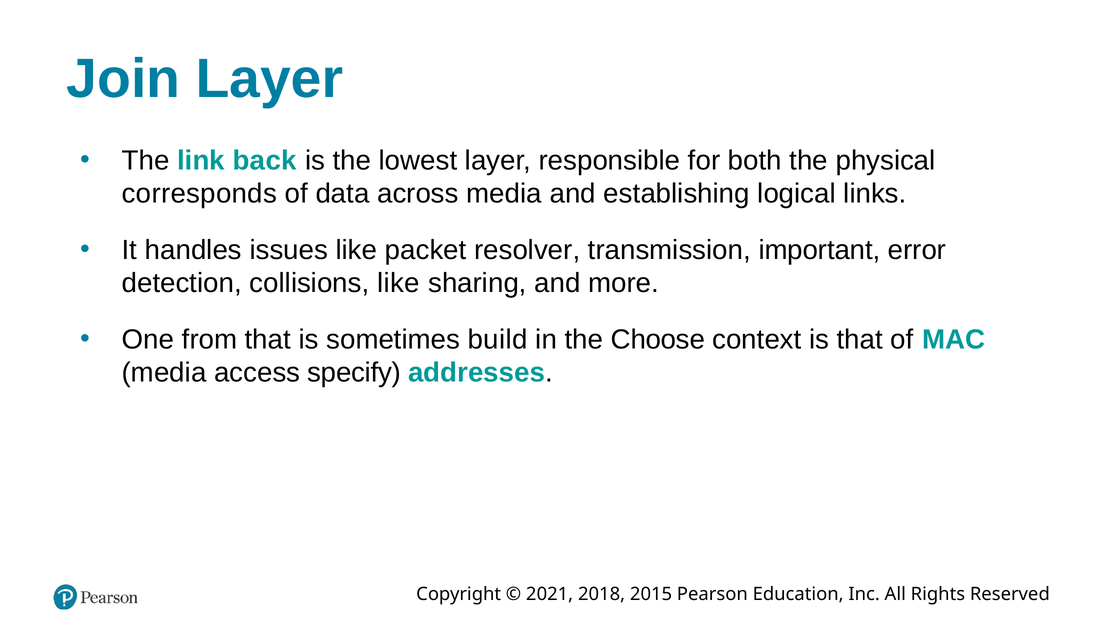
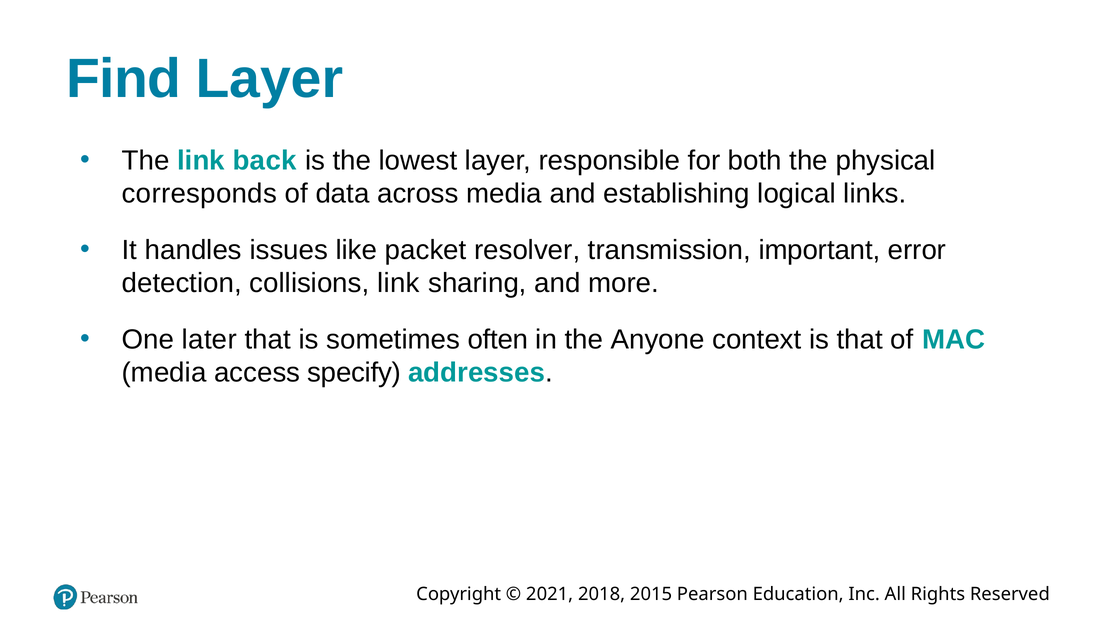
Join: Join -> Find
collisions like: like -> link
from: from -> later
build: build -> often
Choose: Choose -> Anyone
